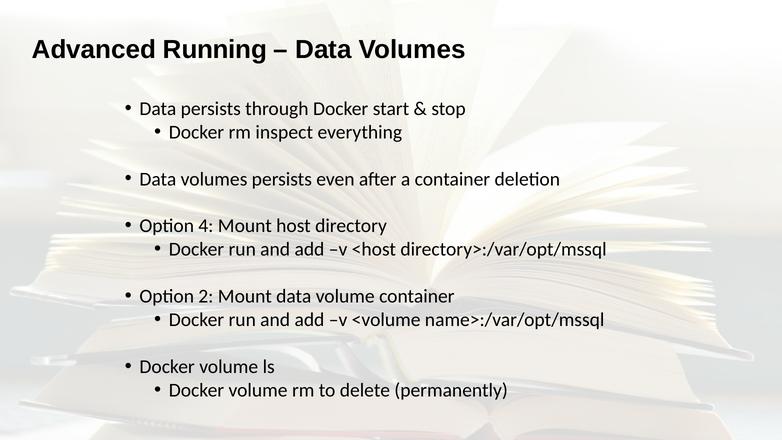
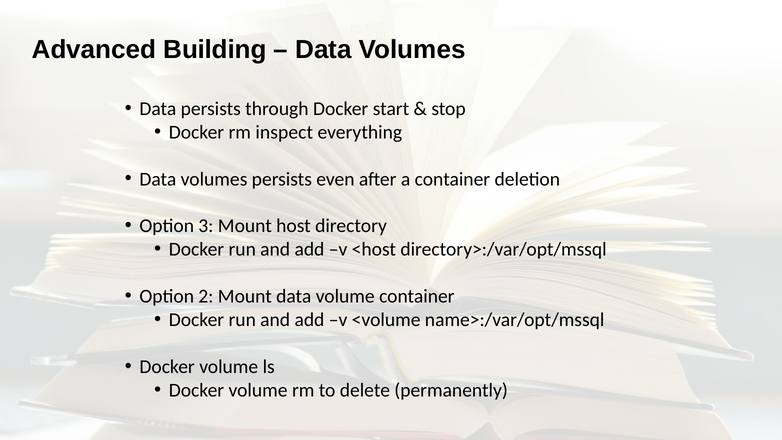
Running: Running -> Building
4: 4 -> 3
